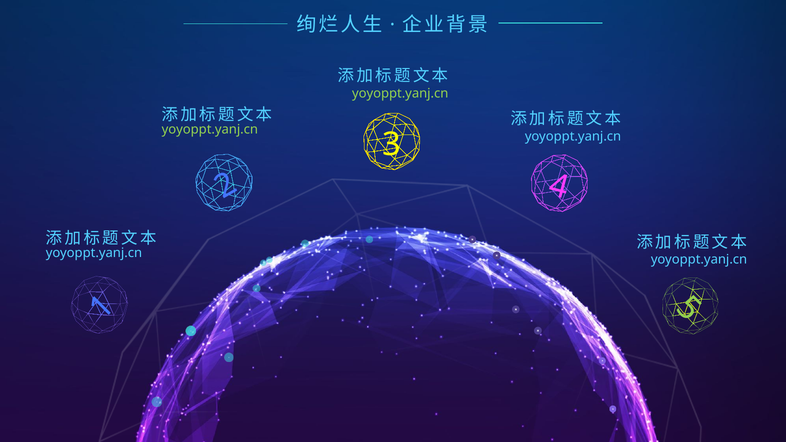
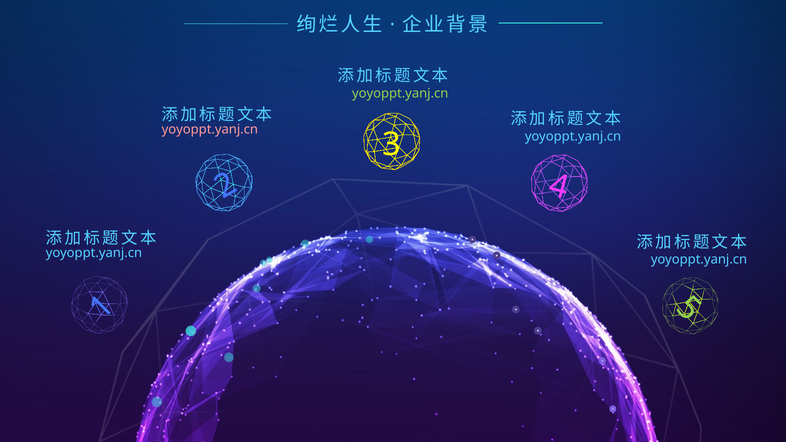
yoyoppt.yanj.cn at (210, 129) colour: light green -> pink
